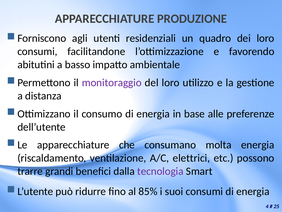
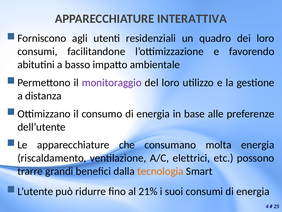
PRODUZIONE: PRODUZIONE -> INTERATTIVA
tecnologia colour: purple -> orange
85%: 85% -> 21%
